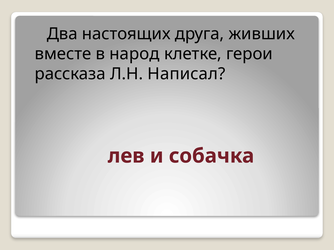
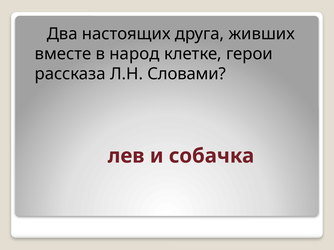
Написал: Написал -> Словами
